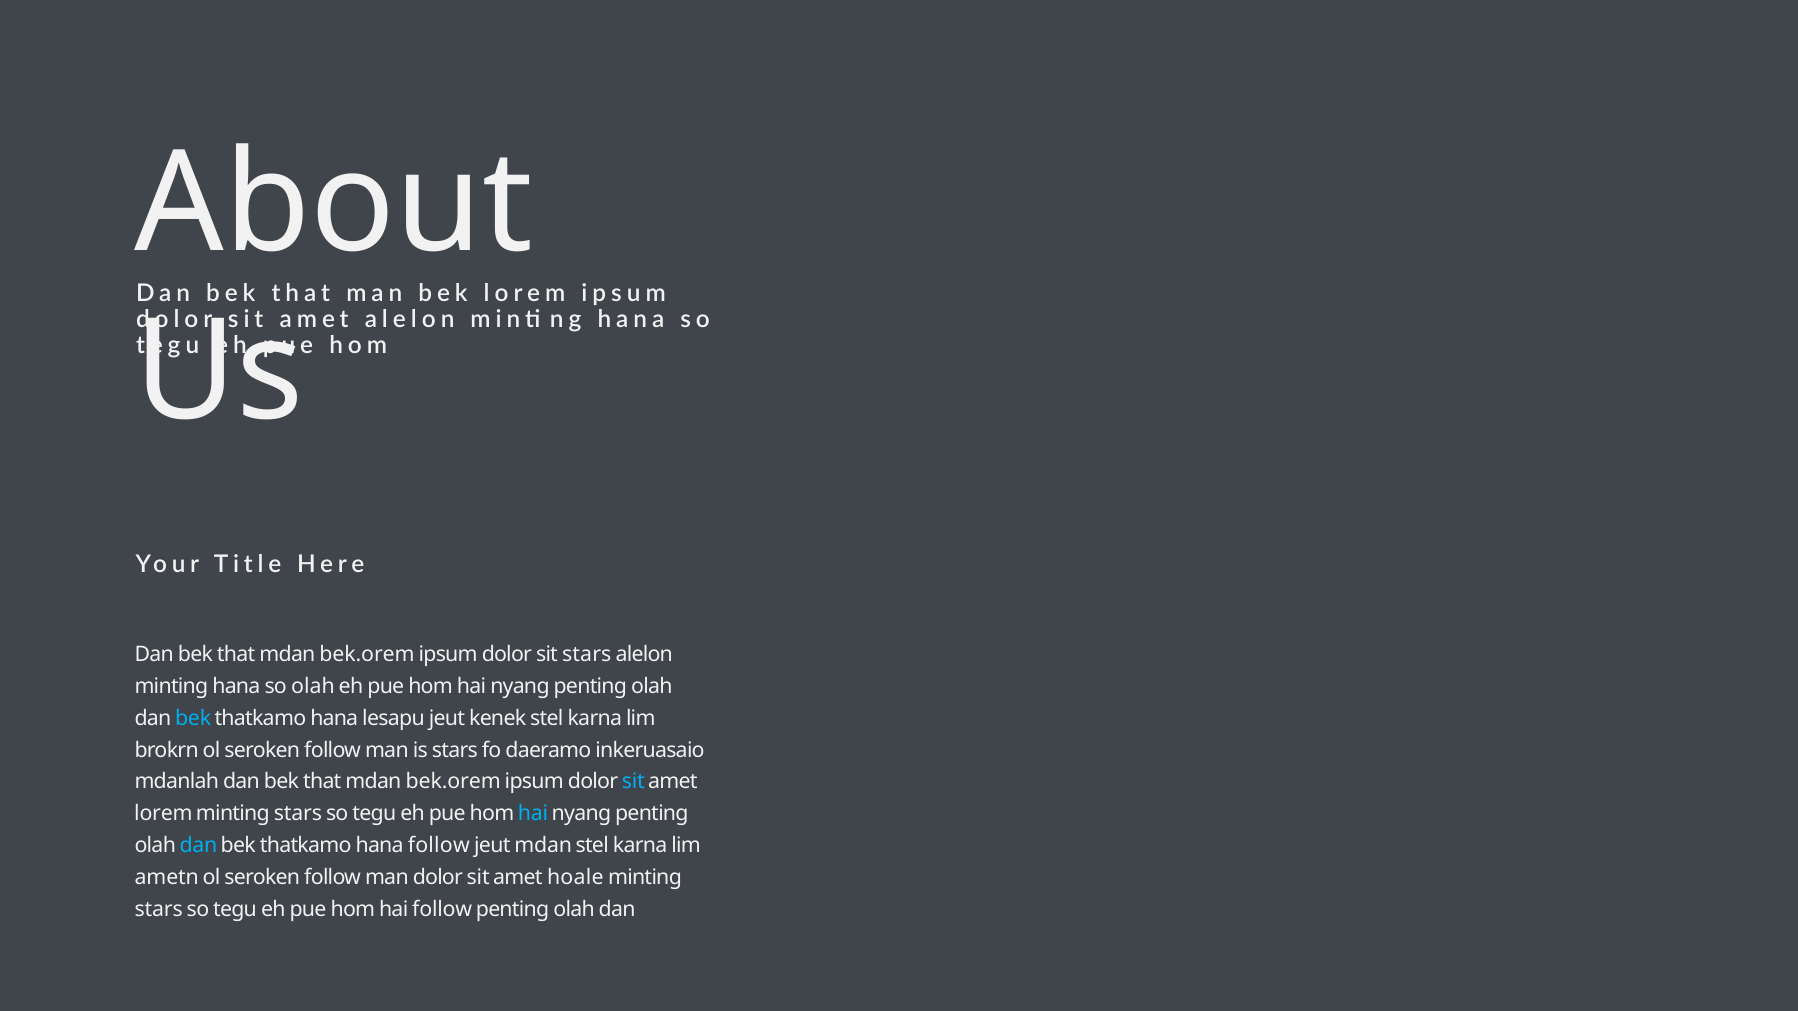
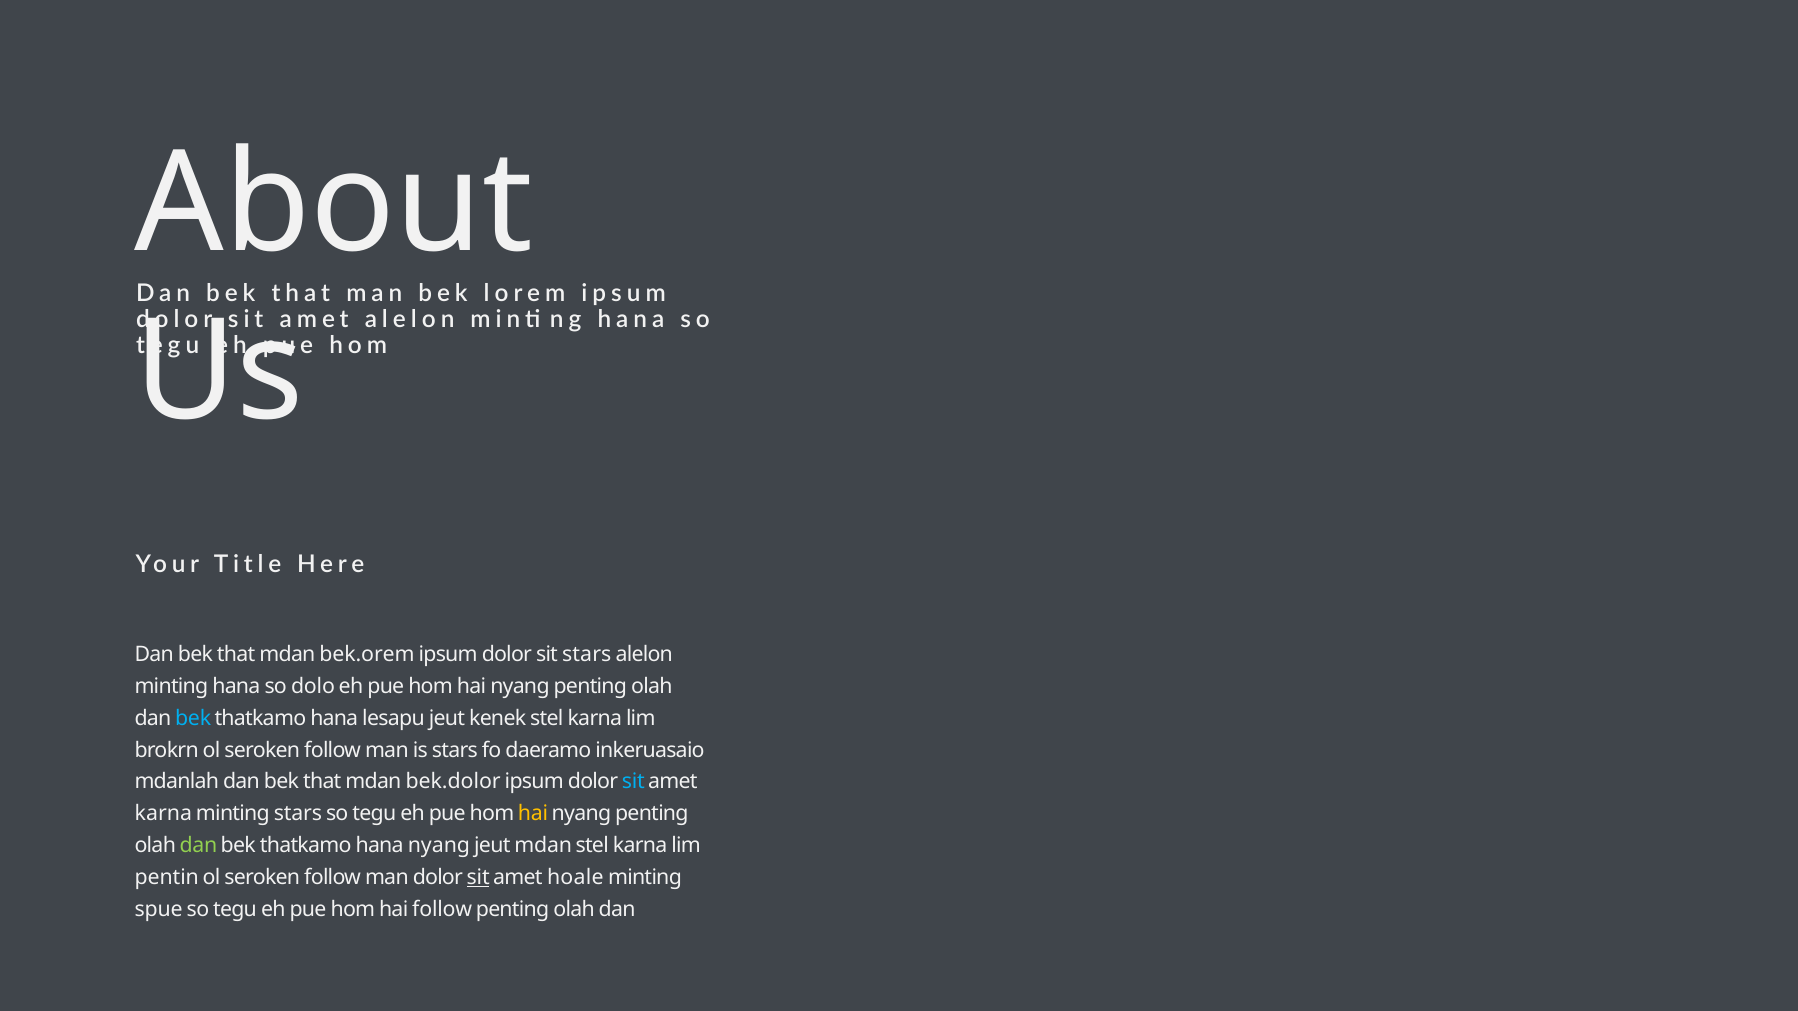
so olah: olah -> dolo
bek.orem at (453, 782): bek.orem -> bek.dolor
lorem at (163, 814): lorem -> karna
hai at (533, 814) colour: light blue -> yellow
dan at (198, 846) colour: light blue -> light green
hana follow: follow -> nyang
ametn: ametn -> pentin
sit at (478, 878) underline: none -> present
stars at (159, 910): stars -> spue
